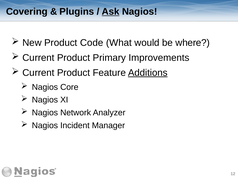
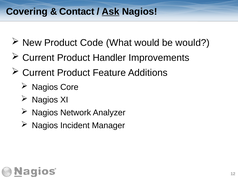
Plugins: Plugins -> Contact
be where: where -> would
Primary: Primary -> Handler
Additions underline: present -> none
